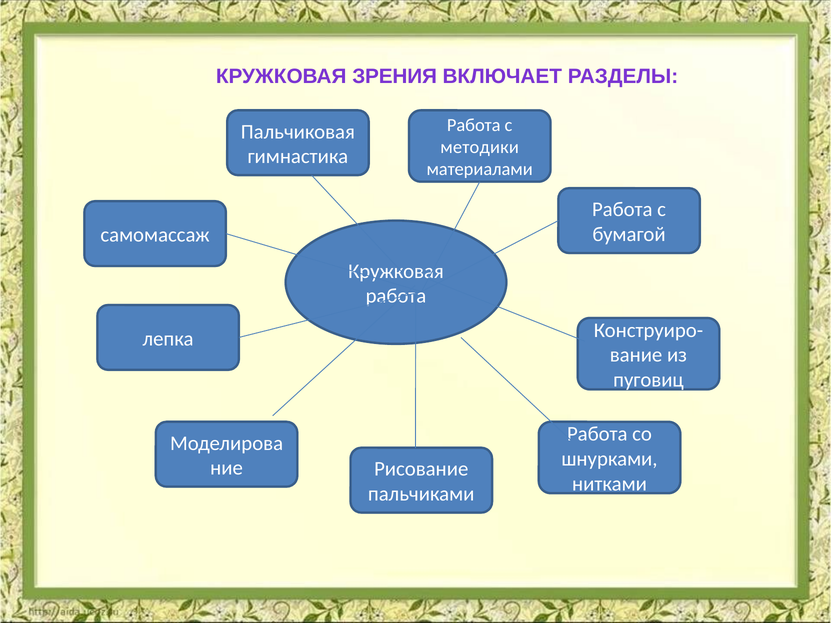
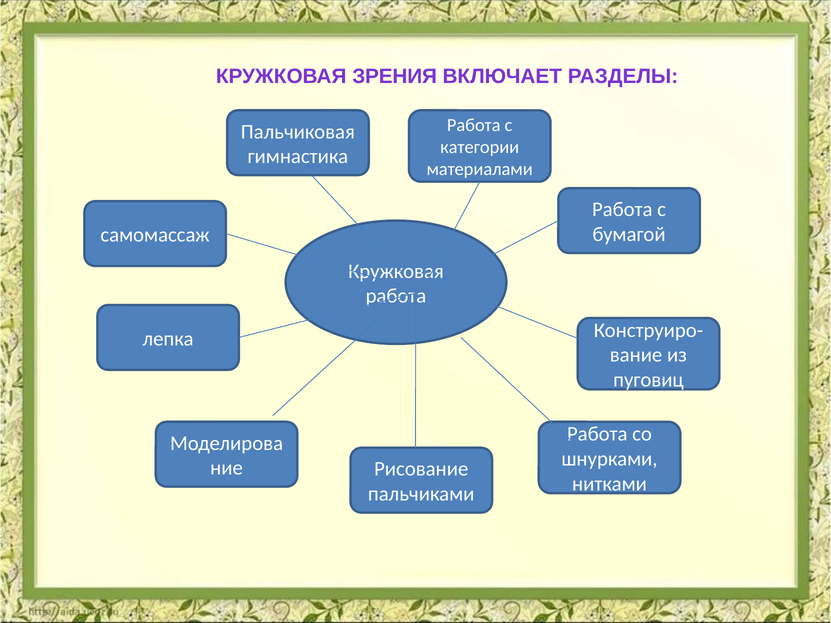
методики: методики -> категории
